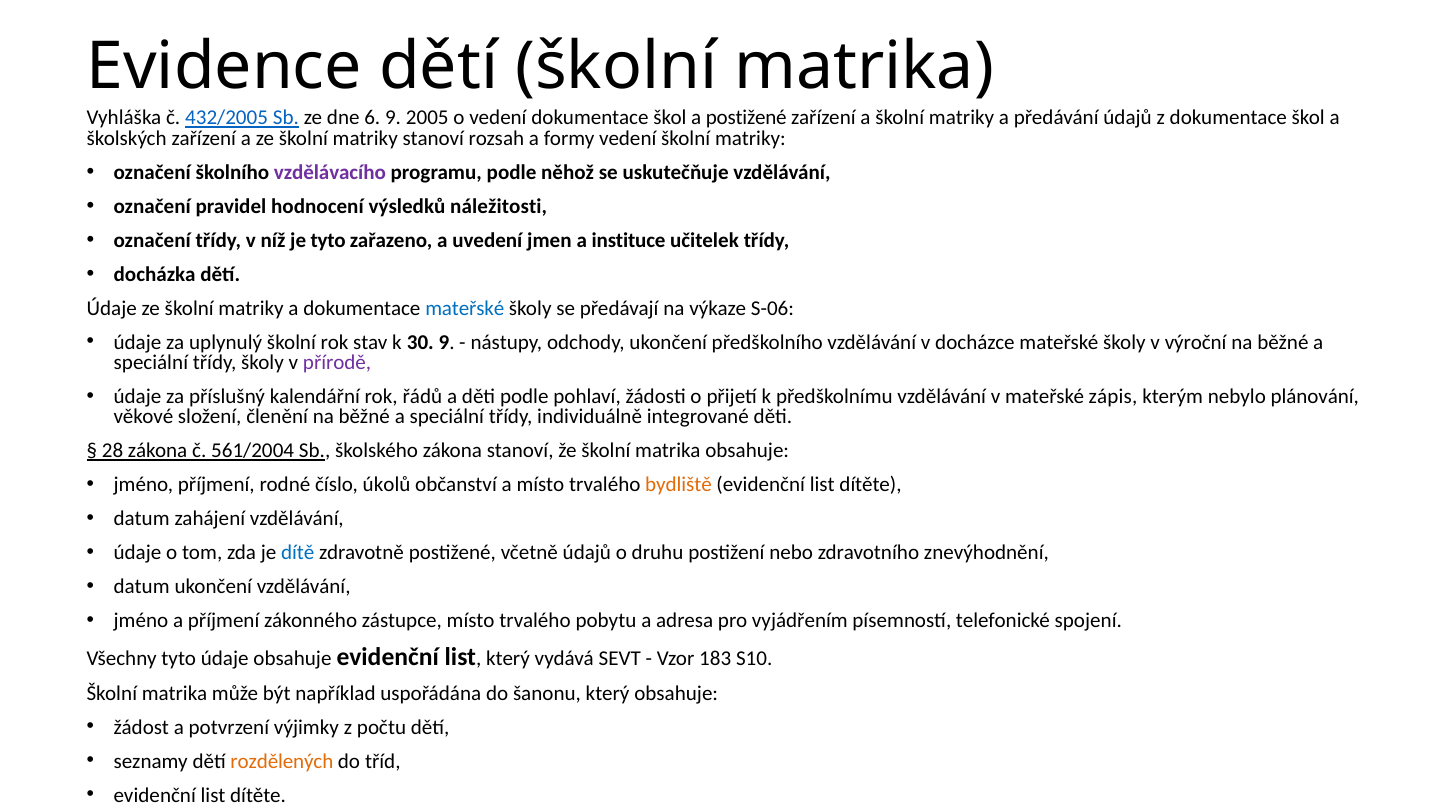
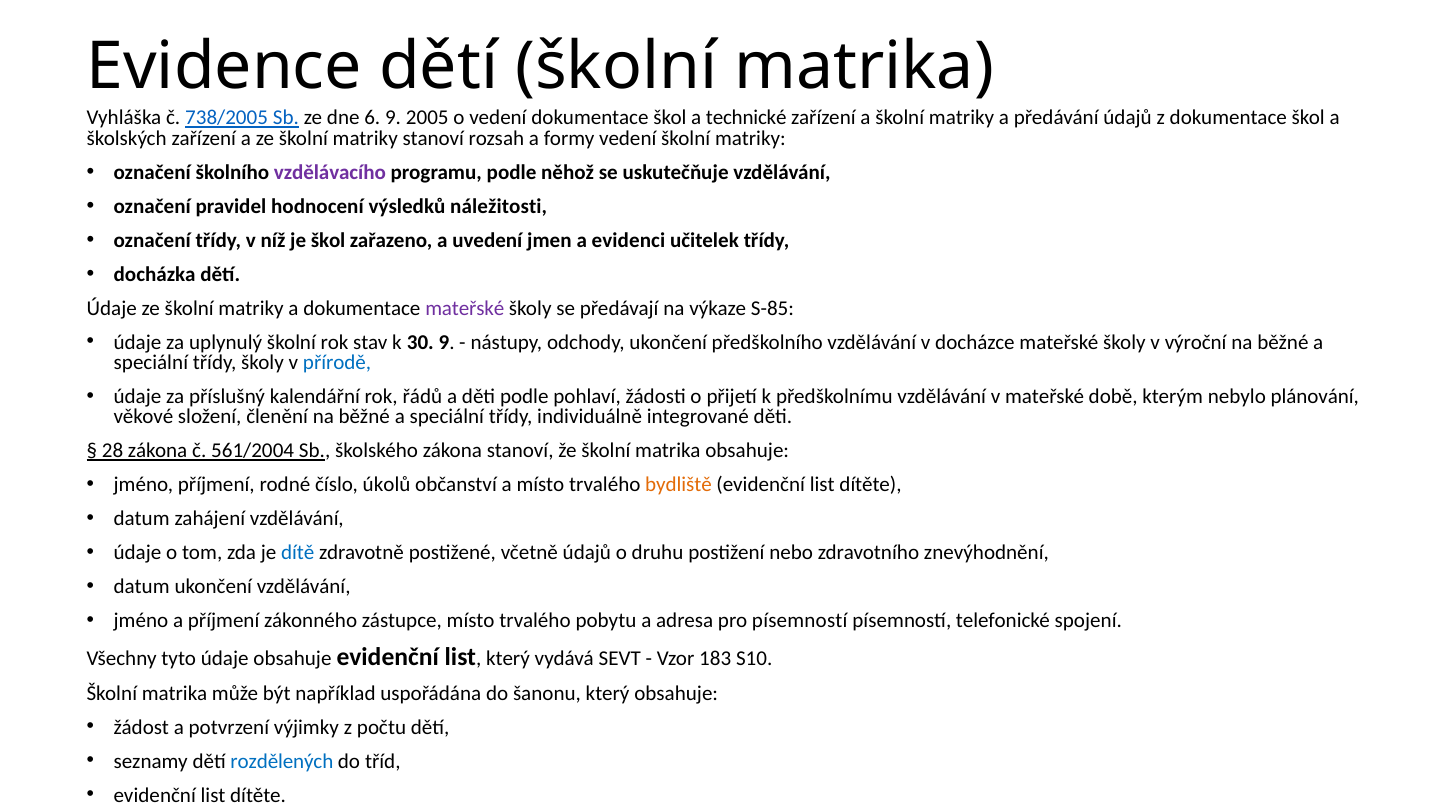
432/2005: 432/2005 -> 738/2005
a postižené: postižené -> technické
je tyto: tyto -> škol
instituce: instituce -> evidenci
mateřské at (465, 308) colour: blue -> purple
S-06: S-06 -> S-85
přírodě colour: purple -> blue
zápis: zápis -> době
pro vyjádřením: vyjádřením -> písemností
rozdělených colour: orange -> blue
